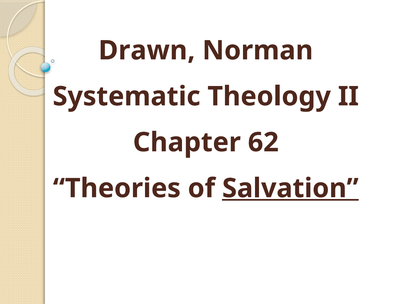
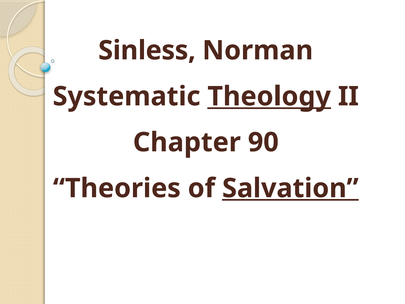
Drawn: Drawn -> Sinless
Theology underline: none -> present
62: 62 -> 90
